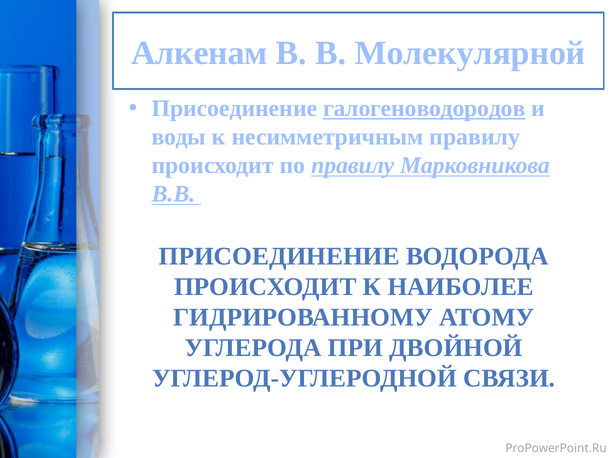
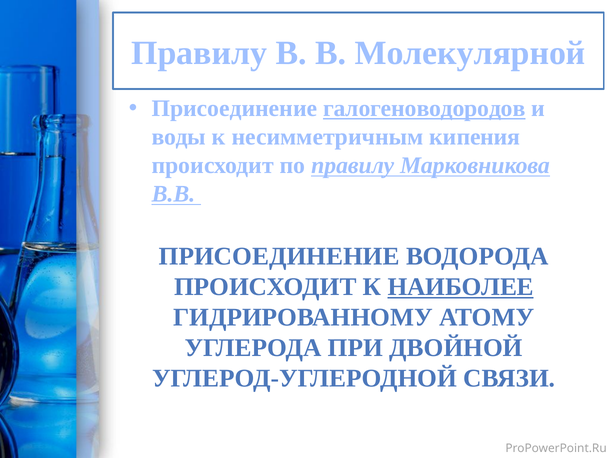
Алкенам at (199, 53): Алкенам -> Правилу
несимметричным правилу: правилу -> кипения
НАИБОЛЕЕ underline: none -> present
